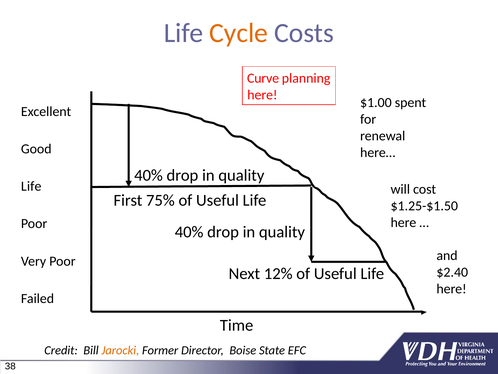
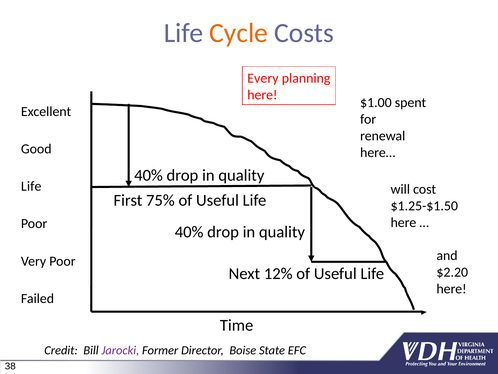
Curve: Curve -> Every
$2.40: $2.40 -> $2.20
Jarocki colour: orange -> purple
